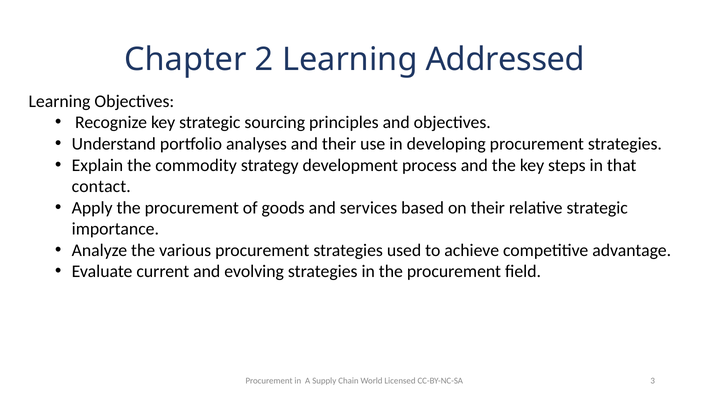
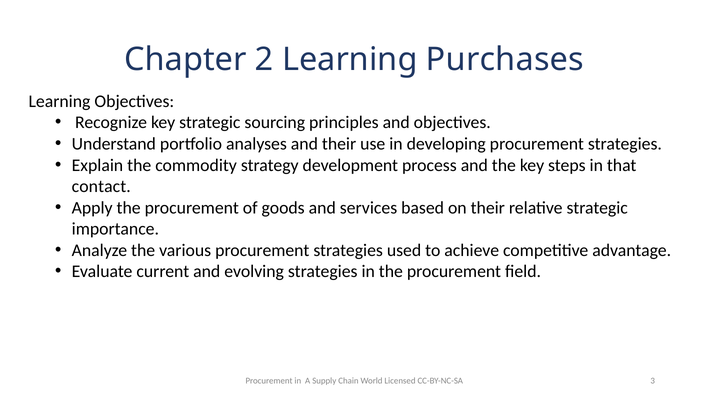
Addressed: Addressed -> Purchases
